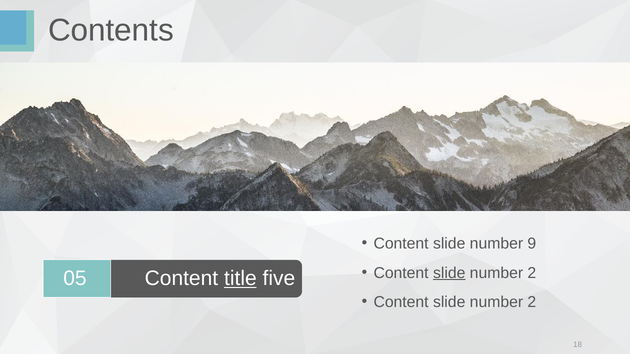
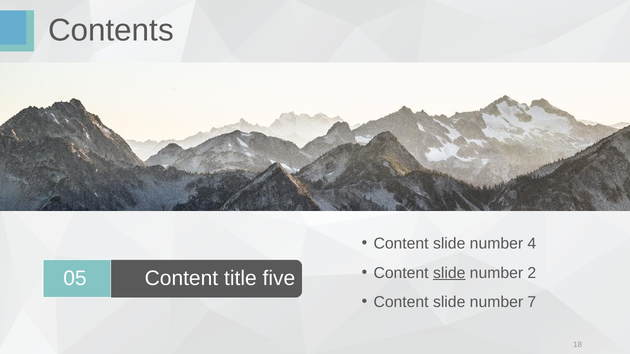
9: 9 -> 4
title at (240, 279) underline: present -> none
2 at (532, 302): 2 -> 7
